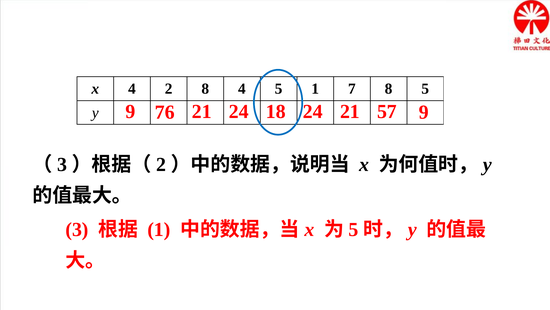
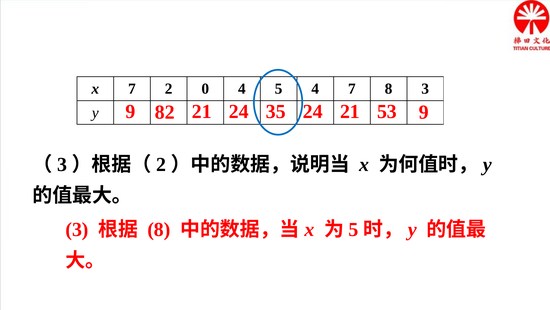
x 4: 4 -> 7
2 8: 8 -> 0
5 1: 1 -> 4
8 5: 5 -> 3
76: 76 -> 82
18: 18 -> 35
57: 57 -> 53
1 at (159, 229): 1 -> 8
